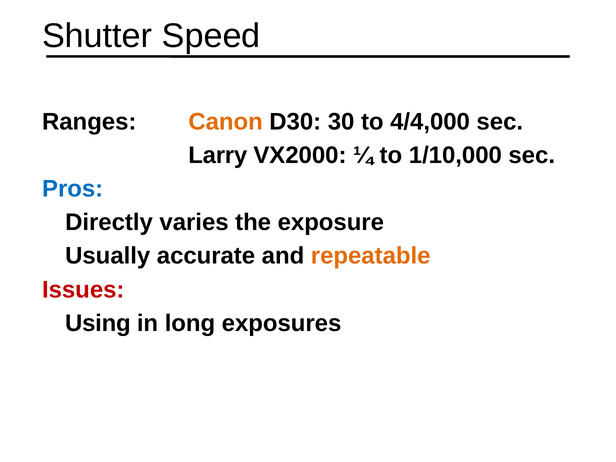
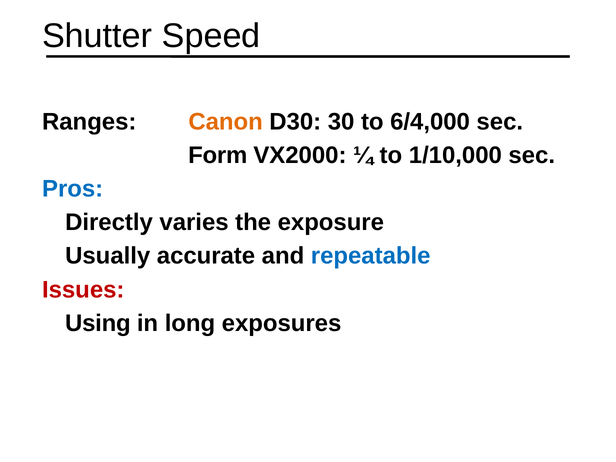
4/4,000: 4/4,000 -> 6/4,000
Larry: Larry -> Form
repeatable colour: orange -> blue
